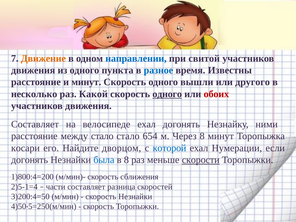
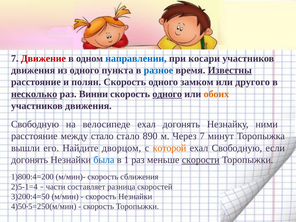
Движение colour: orange -> red
свитой: свитой -> косари
Известны underline: none -> present
и минут: минут -> полян
вышли: вышли -> замком
несколько underline: none -> present
Какой: Какой -> Винни
обоих colour: red -> orange
Составляет at (35, 124): Составляет -> Свободную
654: 654 -> 890
Через 8: 8 -> 7
косари: косари -> вышли
которой colour: blue -> orange
ехал Нумерации: Нумерации -> Свободную
в 8: 8 -> 1
